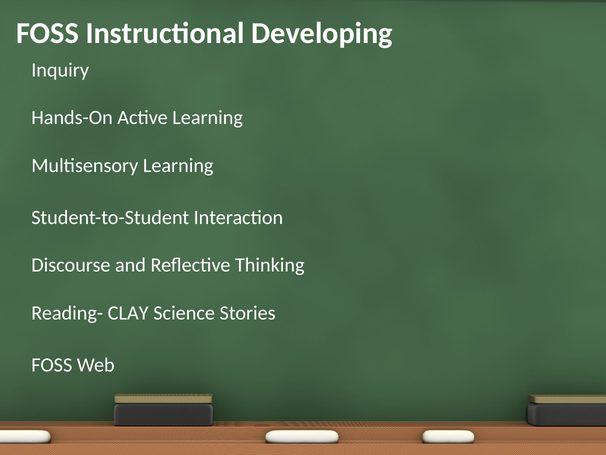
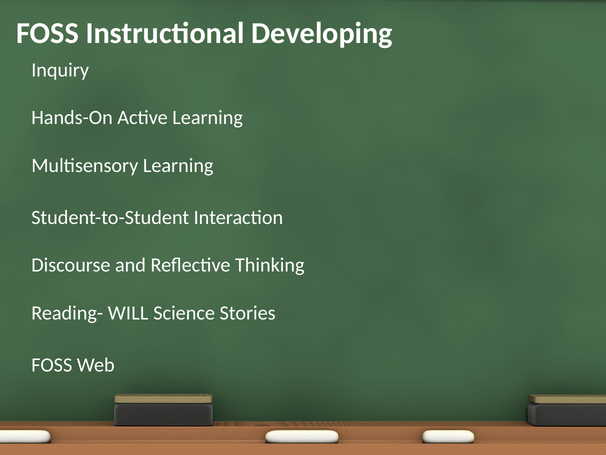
CLAY: CLAY -> WILL
